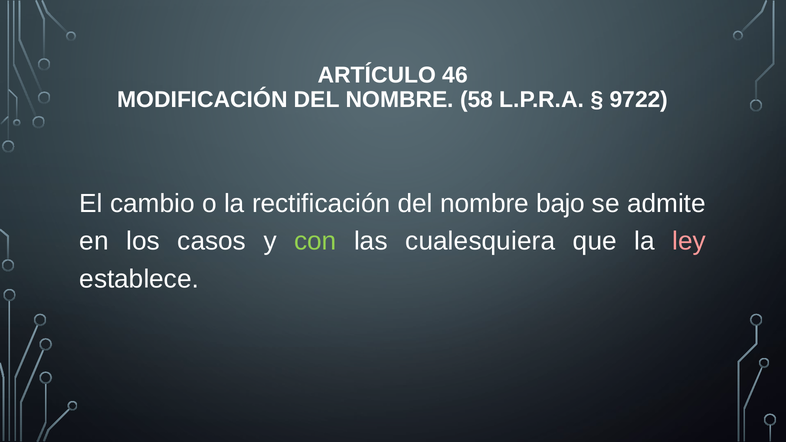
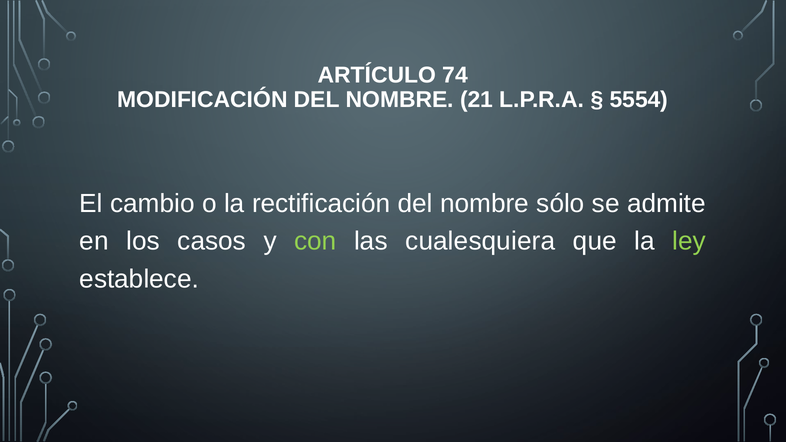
46: 46 -> 74
58: 58 -> 21
9722: 9722 -> 5554
bajo: bajo -> sólo
ley colour: pink -> light green
